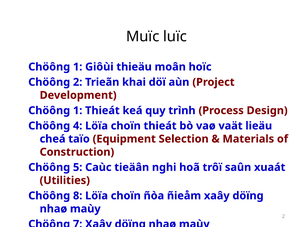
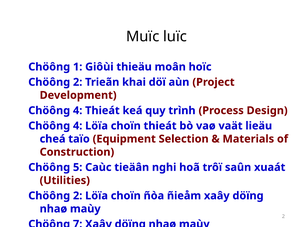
1 at (78, 111): 1 -> 4
8 at (78, 196): 8 -> 2
